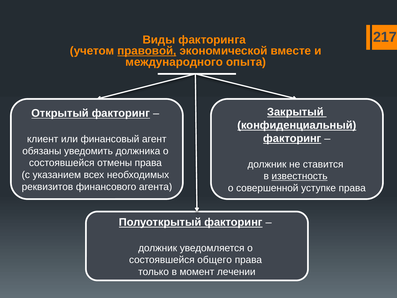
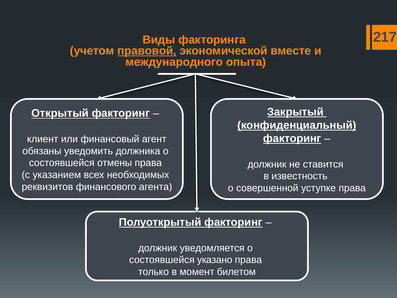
известность underline: present -> none
общего: общего -> указано
лечении: лечении -> билетом
